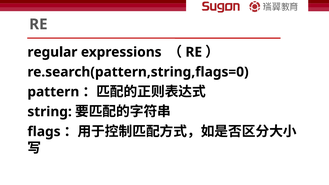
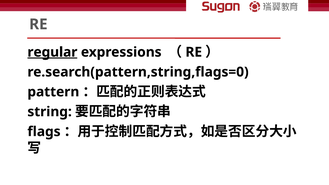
regular underline: none -> present
